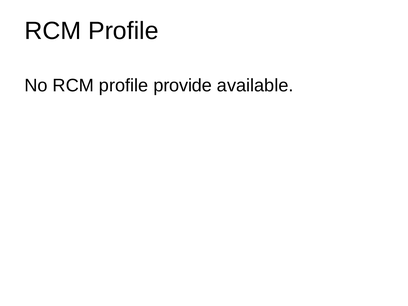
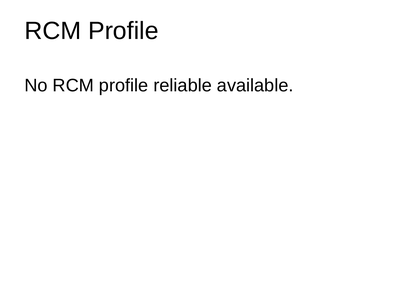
provide: provide -> reliable
